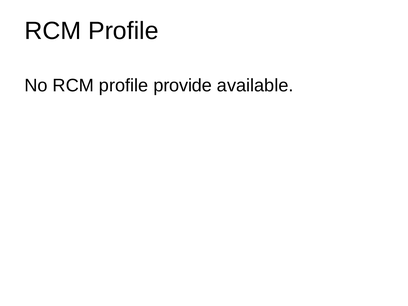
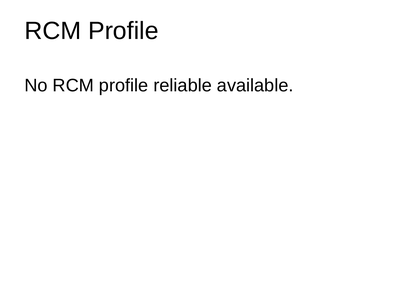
provide: provide -> reliable
